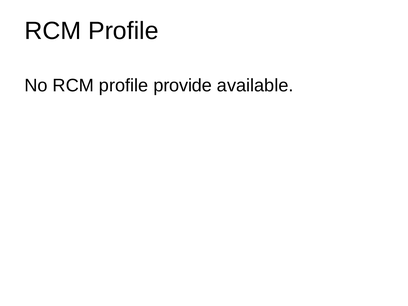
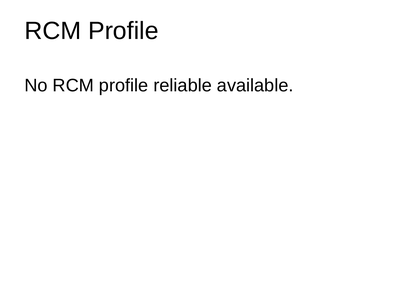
provide: provide -> reliable
